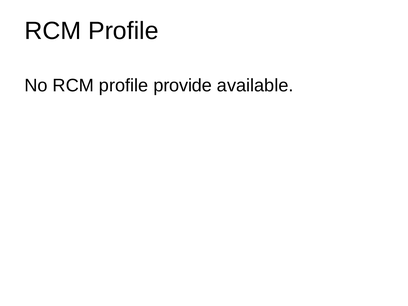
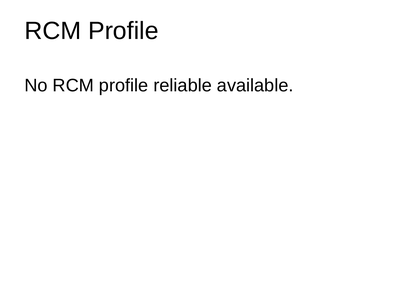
provide: provide -> reliable
